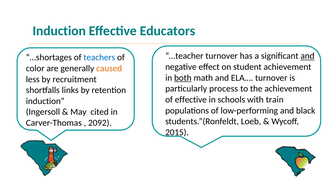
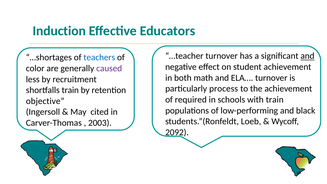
caused colour: orange -> purple
both underline: present -> none
shortfalls links: links -> train
of effective: effective -> required
induction at (45, 101): induction -> objective
2092: 2092 -> 2003
2015: 2015 -> 2092
